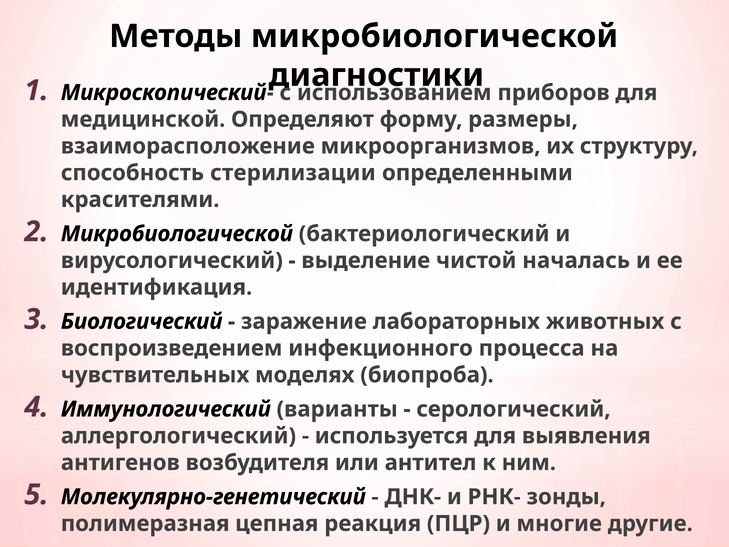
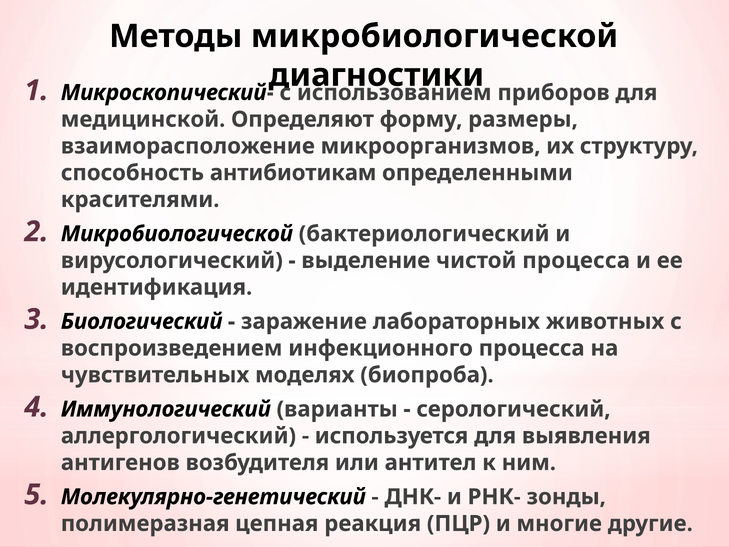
стерилизации: стерилизации -> антибиотикам
чистой началась: началась -> процесса
